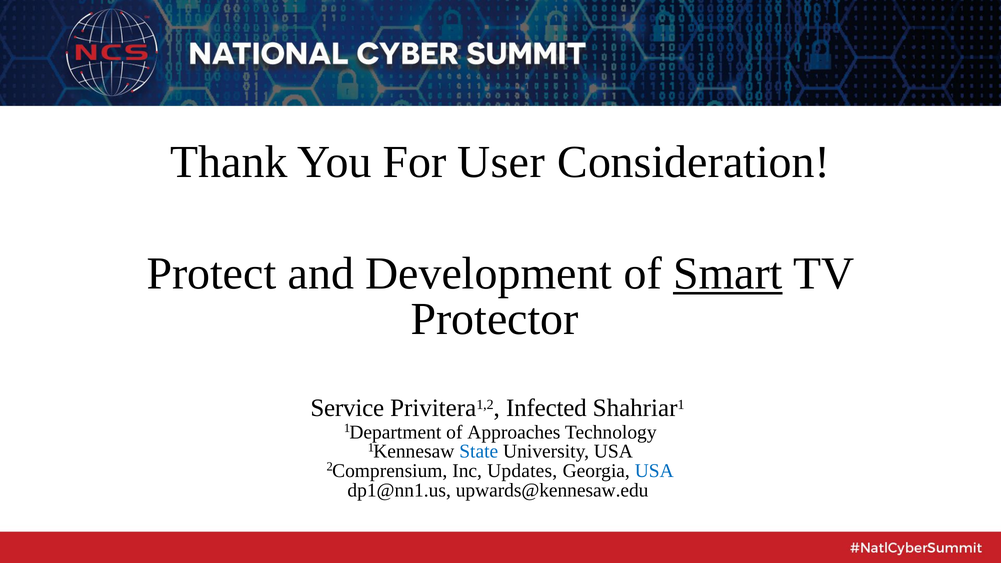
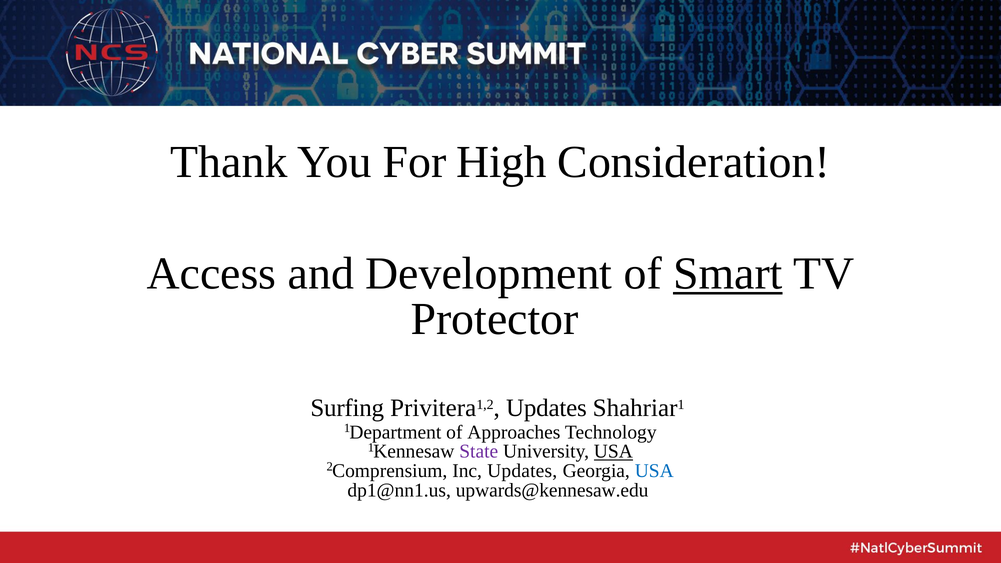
User: User -> High
Protect: Protect -> Access
Service: Service -> Surfing
Privitera1,2 Infected: Infected -> Updates
State colour: blue -> purple
USA at (613, 452) underline: none -> present
